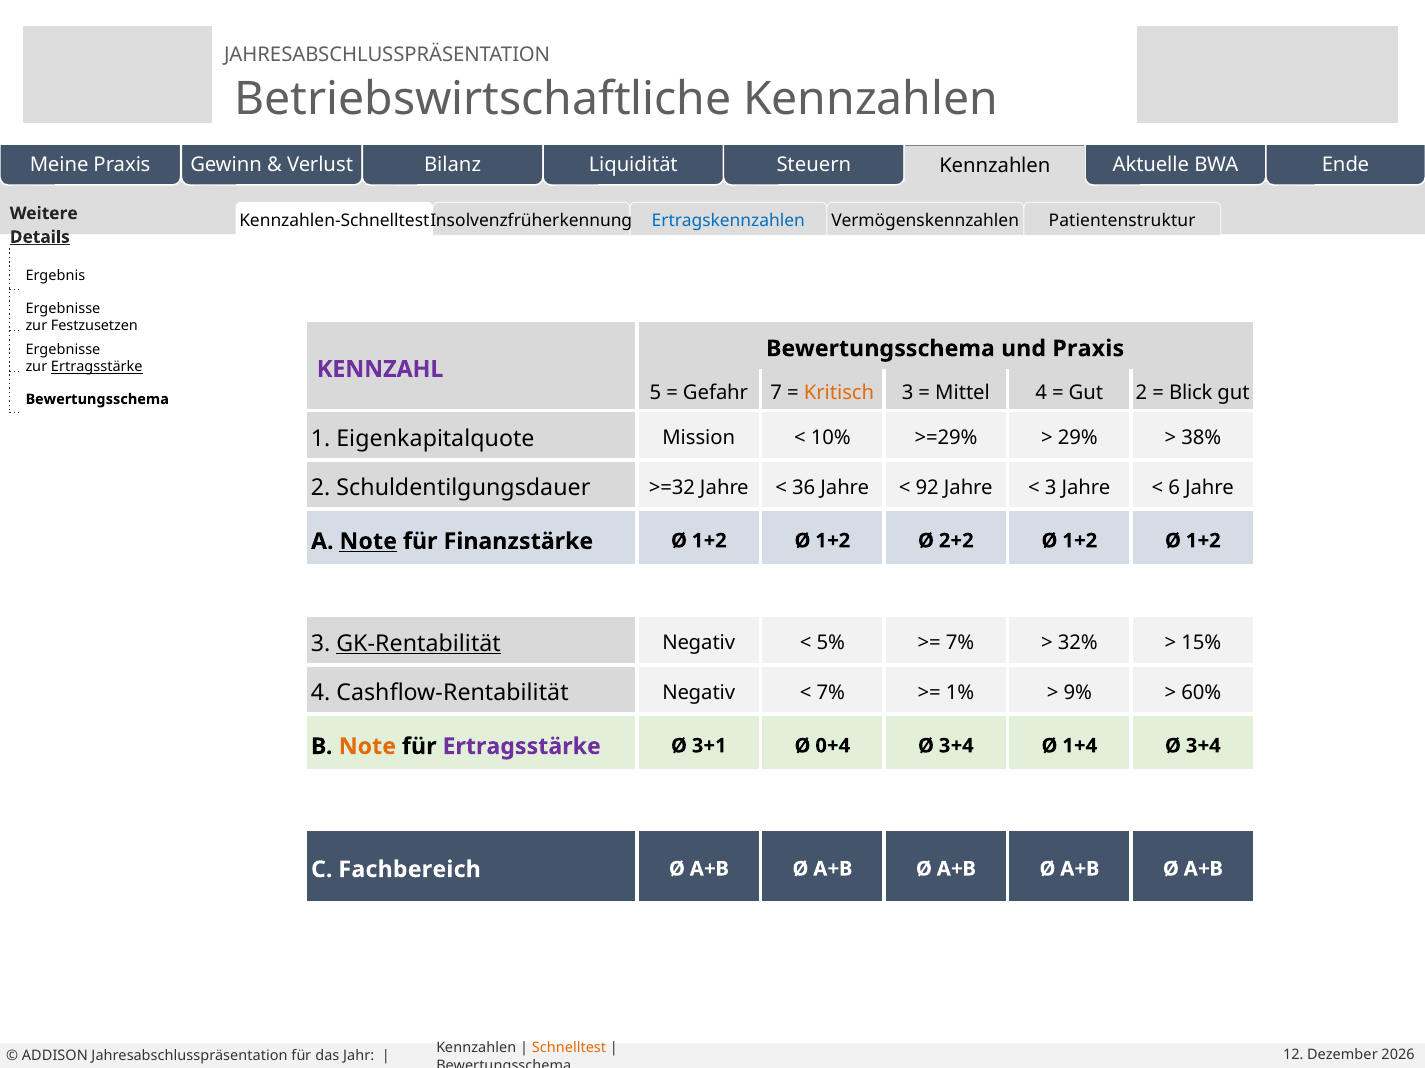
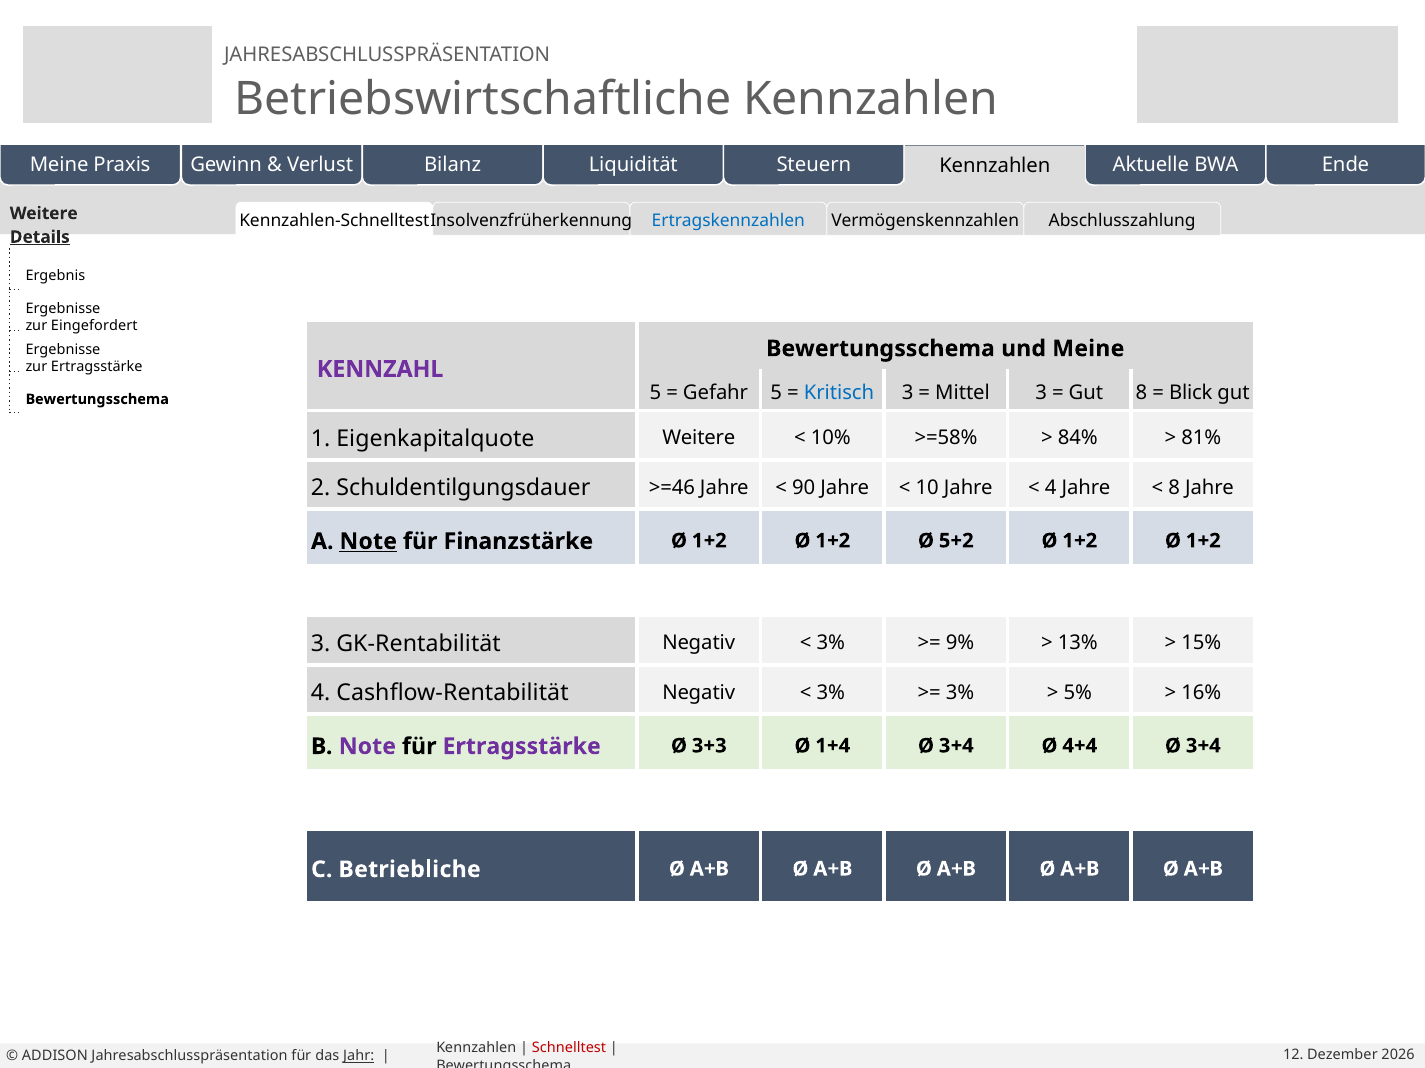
Patientenstruktur: Patientenstruktur -> Abschlusszahlung
Festzusetzen: Festzusetzen -> Eingefordert
und Praxis: Praxis -> Meine
Ertragsstärke at (97, 367) underline: present -> none
Gefahr 7: 7 -> 5
Kritisch colour: orange -> blue
Mittel 4: 4 -> 3
Gut 2: 2 -> 8
Eigenkapitalquote Mission: Mission -> Weitere
>=29%: >=29% -> >=58%
29%: 29% -> 84%
38%: 38% -> 81%
>=32: >=32 -> >=46
36: 36 -> 90
92: 92 -> 10
3 at (1051, 487): 3 -> 4
6 at (1174, 487): 6 -> 8
2+2: 2+2 -> 5+2
GK-Rentabilität underline: present -> none
5% at (831, 643): 5% -> 3%
7% at (960, 643): 7% -> 9%
32%: 32% -> 13%
7% at (831, 693): 7% -> 3%
1% at (960, 693): 1% -> 3%
9%: 9% -> 5%
60%: 60% -> 16%
Note at (367, 746) colour: orange -> purple
3+1: 3+1 -> 3+3
0+4: 0+4 -> 1+4
1+4: 1+4 -> 4+4
Fachbereich: Fachbereich -> Betriebliche
Schnelltest colour: orange -> red
Jahr underline: none -> present
